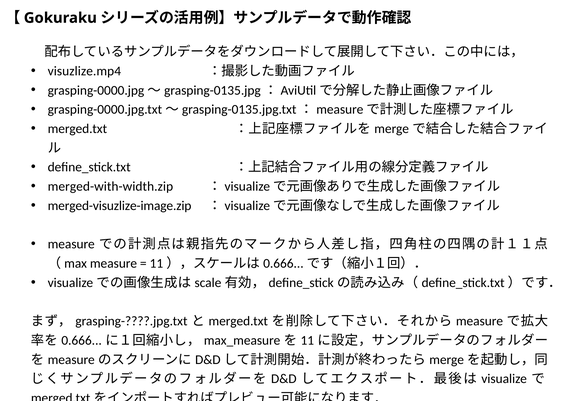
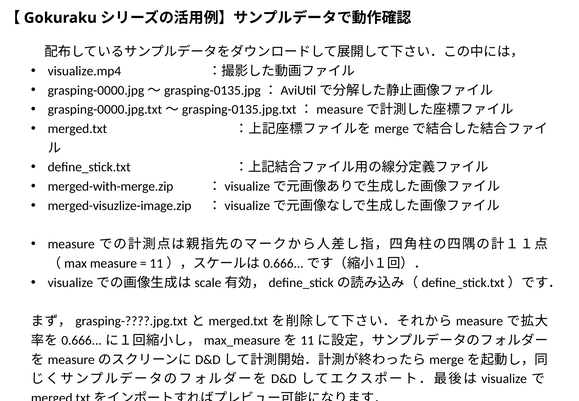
visuzlize.mp4: visuzlize.mp4 -> visualize.mp4
merged-with-width.zip: merged-with-width.zip -> merged-with-merge.zip
